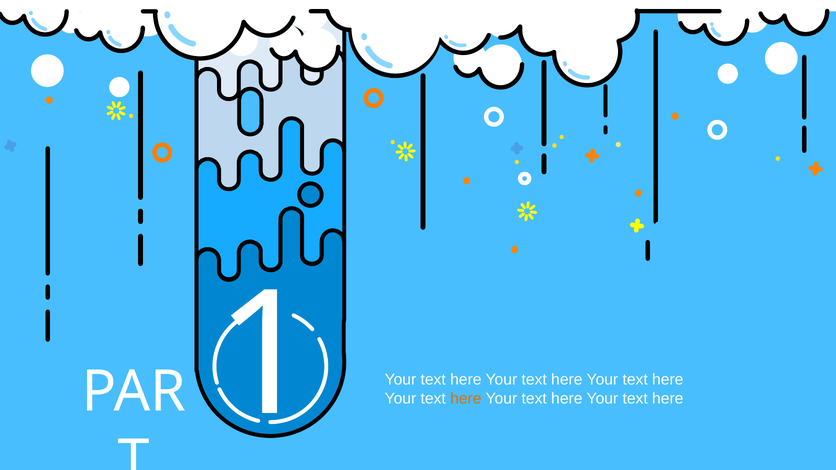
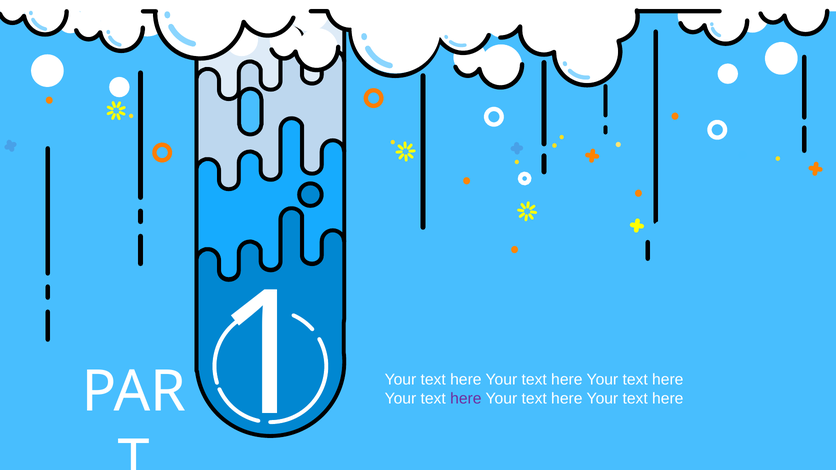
here at (466, 399) colour: orange -> purple
